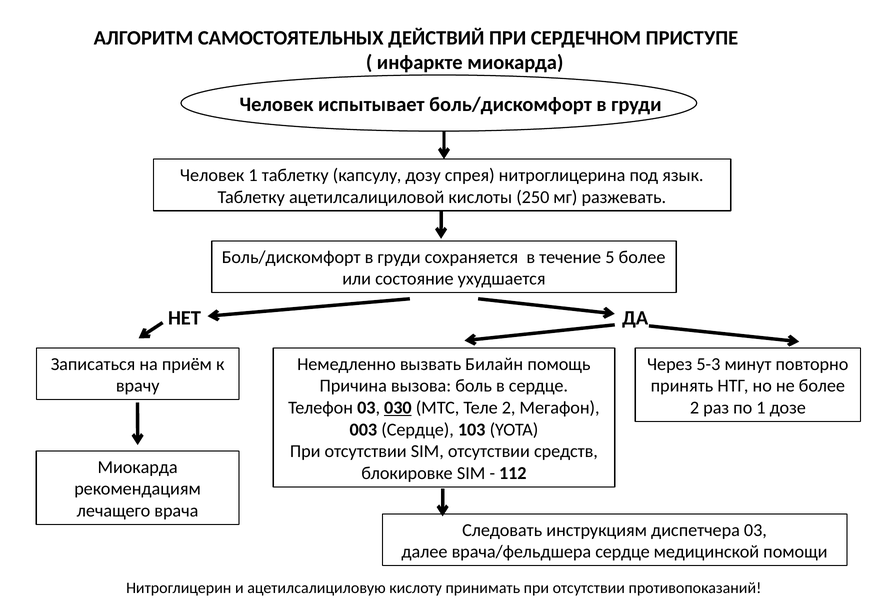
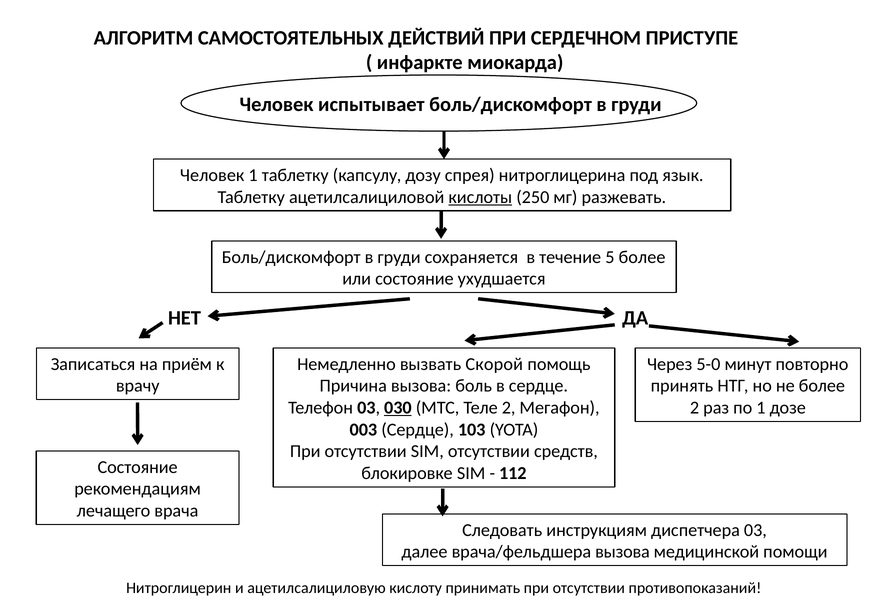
кислоты underline: none -> present
Билайн: Билайн -> Скорой
5-3: 5-3 -> 5-0
Миокарда at (138, 468): Миокарда -> Состояние
врача/фельдшера сердце: сердце -> вызова
